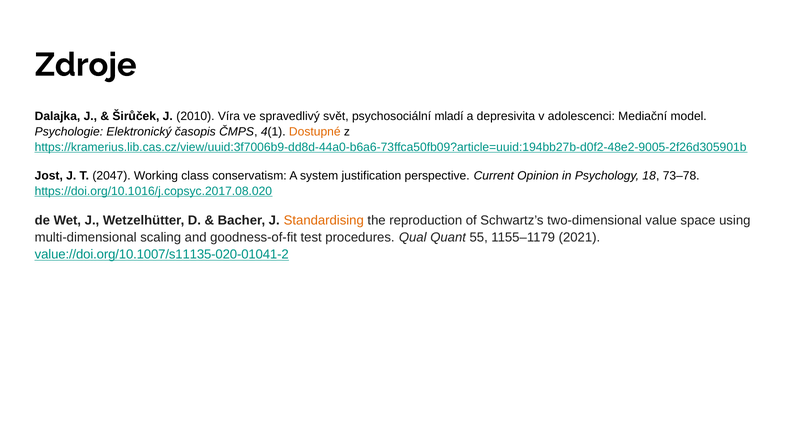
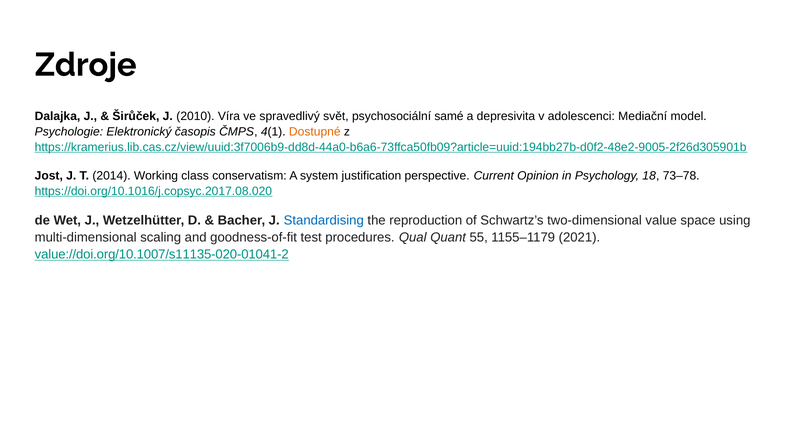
mladí: mladí -> samé
2047: 2047 -> 2014
Standardising colour: orange -> blue
